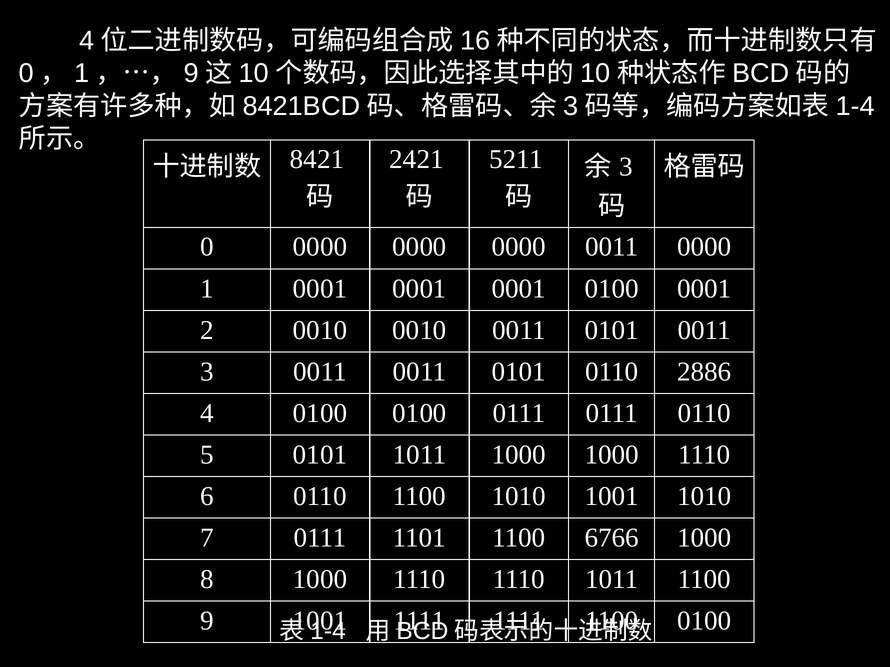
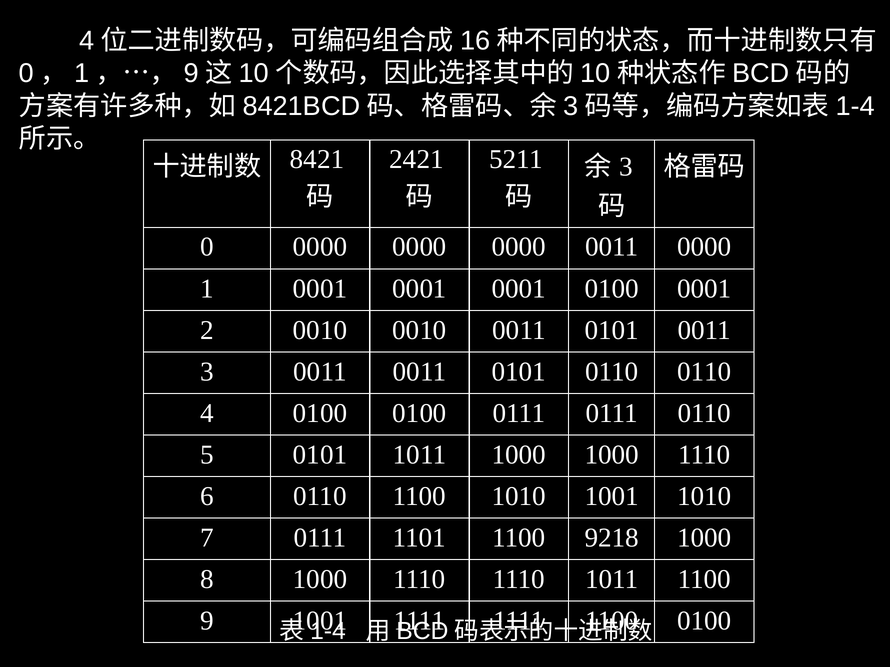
0110 2886: 2886 -> 0110
6766: 6766 -> 9218
